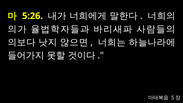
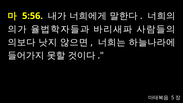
5:26: 5:26 -> 5:56
